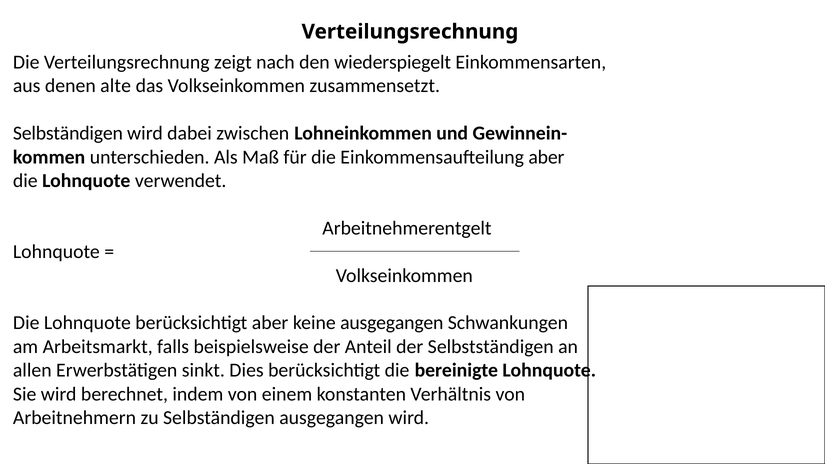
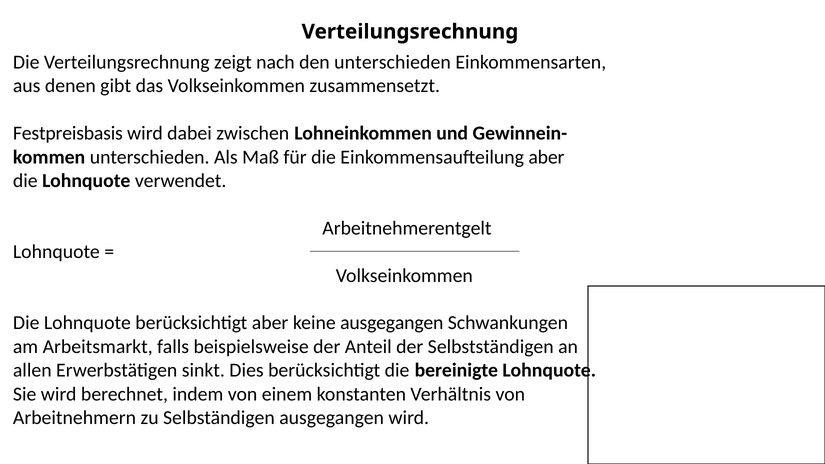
den wiederspiegelt: wiederspiegelt -> unterschieden
alte: alte -> gibt
Selbständigen at (68, 133): Selbständigen -> Festpreisbasis
